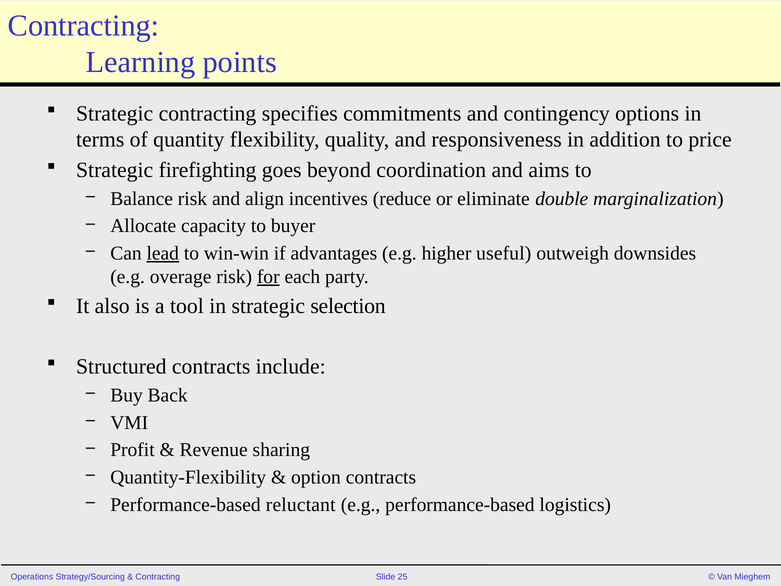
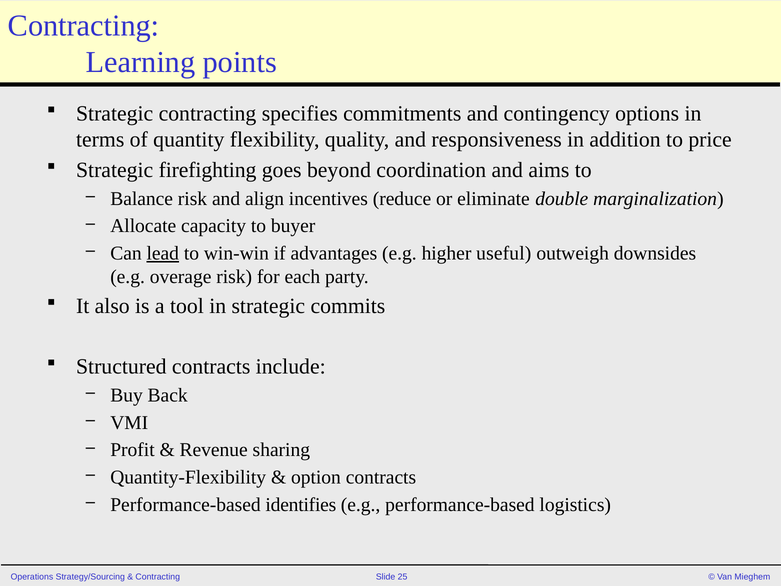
for underline: present -> none
selection: selection -> commits
reluctant: reluctant -> identifies
